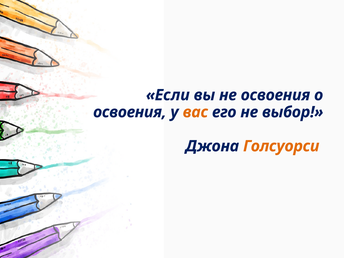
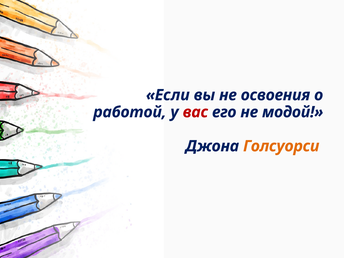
освоения at (130, 112): освоения -> работой
вас colour: orange -> red
выбор: выбор -> модой
